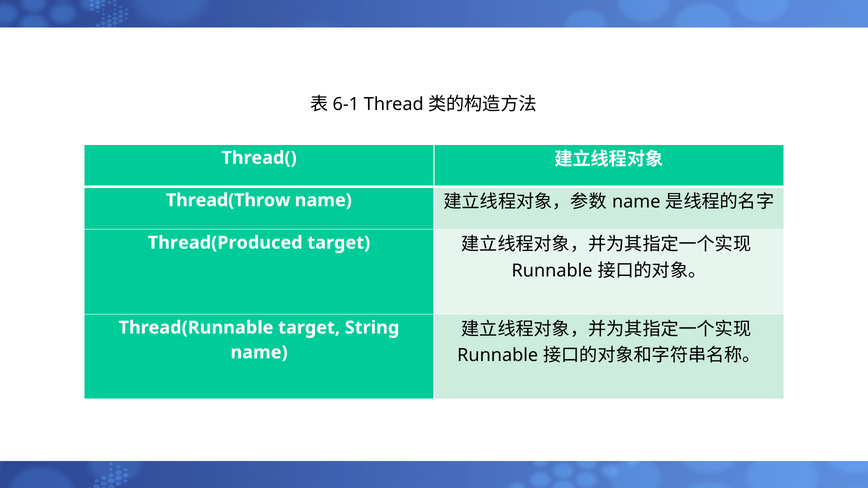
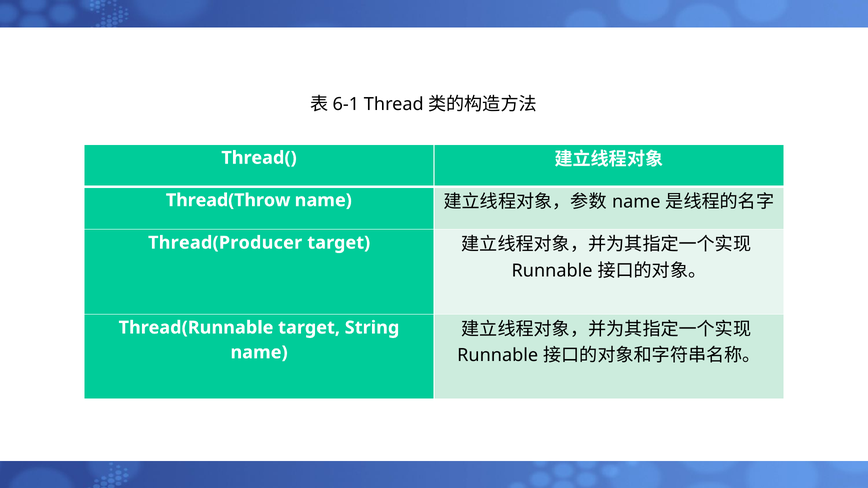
Thread(Produced: Thread(Produced -> Thread(Producer
